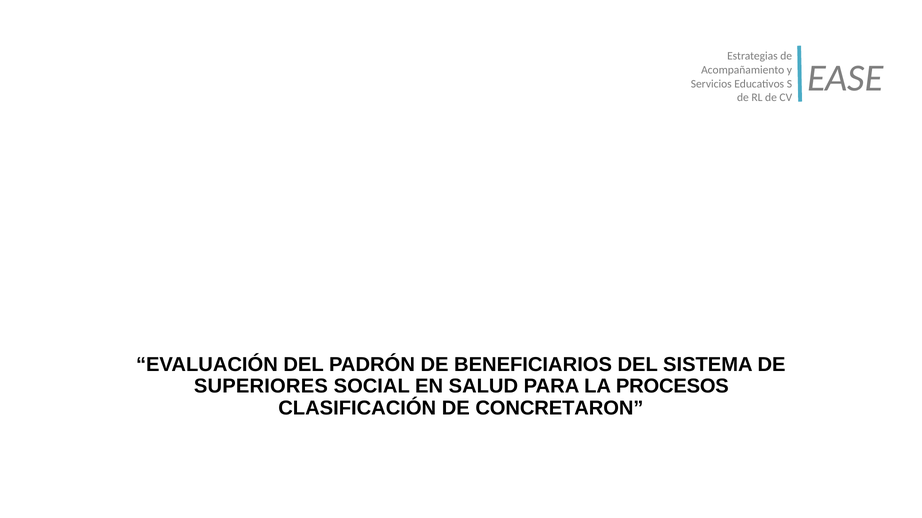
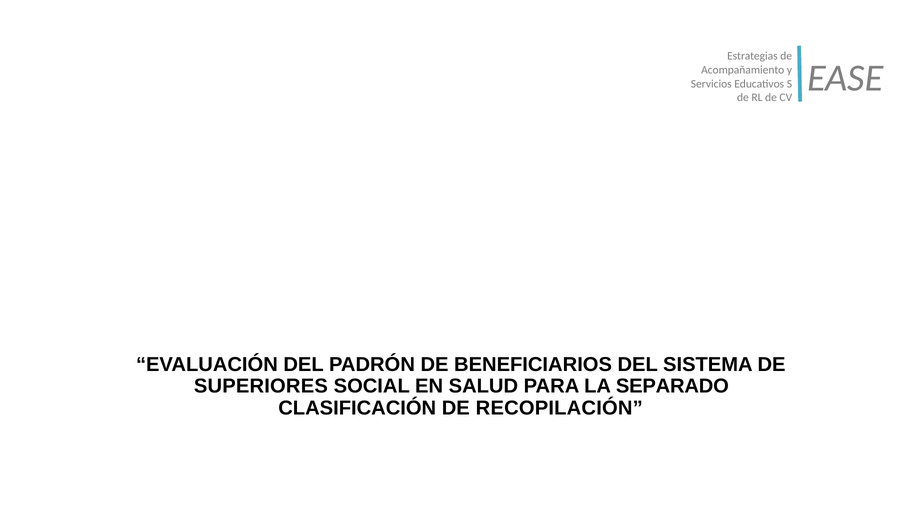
PROCESOS: PROCESOS -> SEPARADO
CONCRETARON: CONCRETARON -> RECOPILACIÓN
